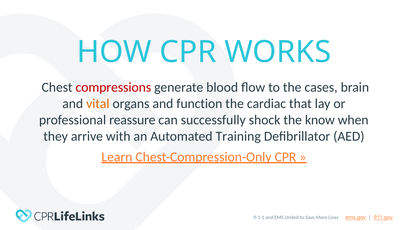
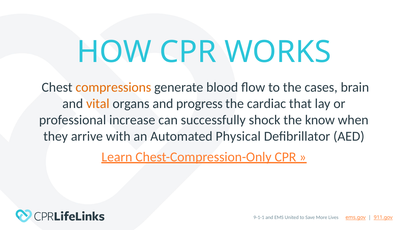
compressions colour: red -> orange
function: function -> progress
reassure: reassure -> increase
Training: Training -> Physical
